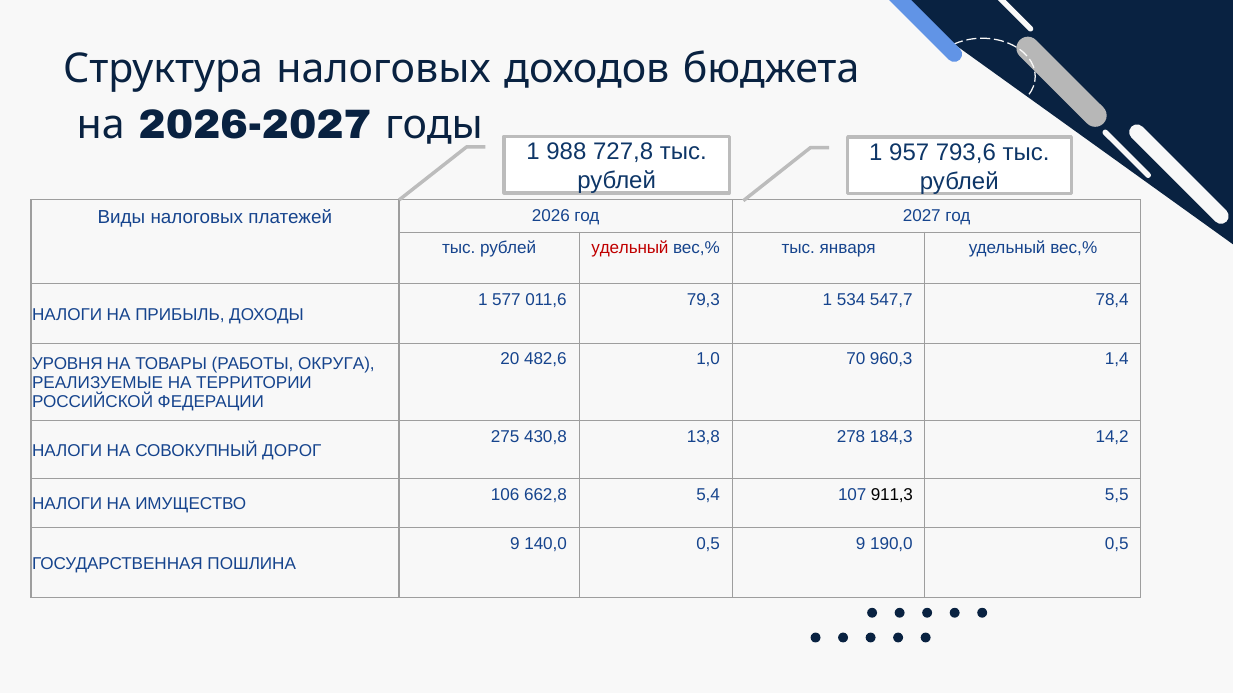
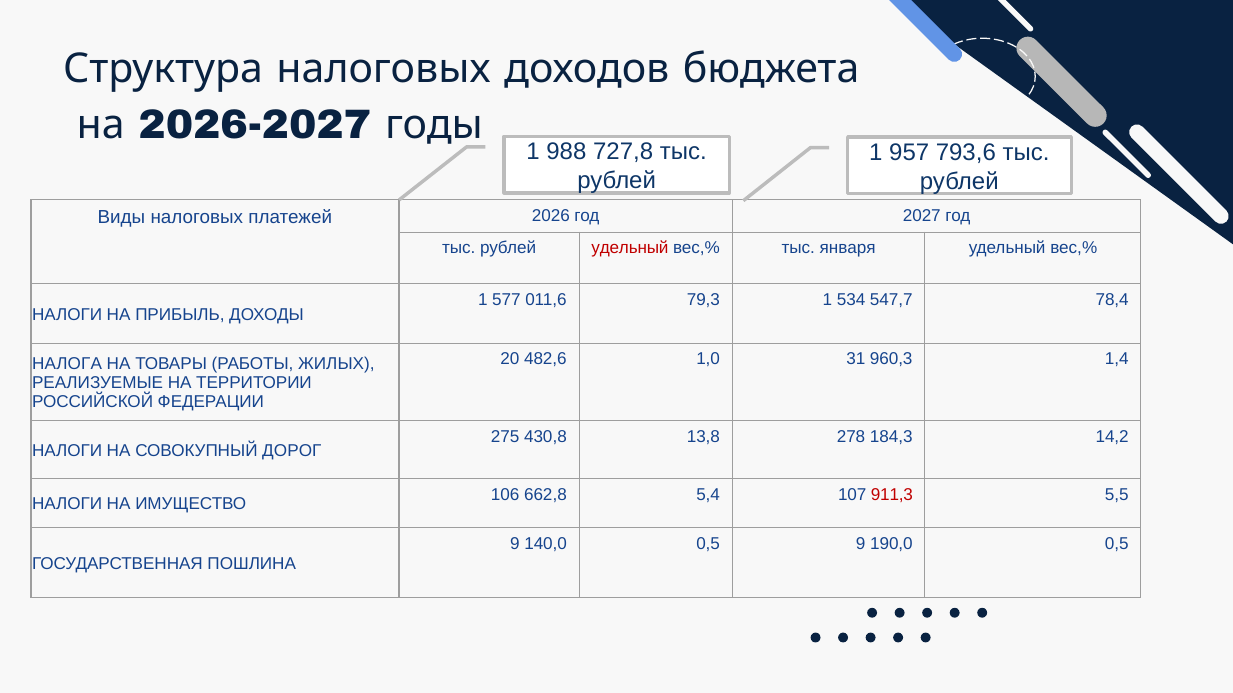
70: 70 -> 31
УРОВНЯ: УРОВНЯ -> НАЛОГА
ОКРУГА: ОКРУГА -> ЖИЛЫХ
911,3 colour: black -> red
